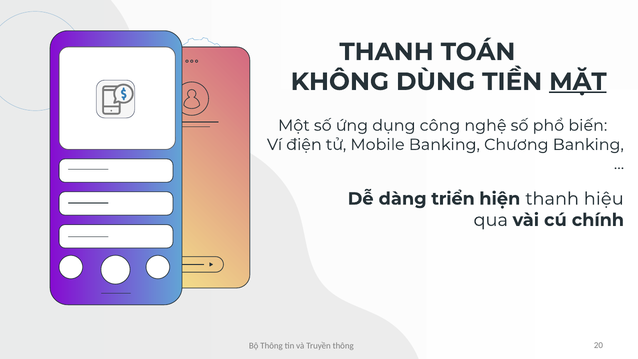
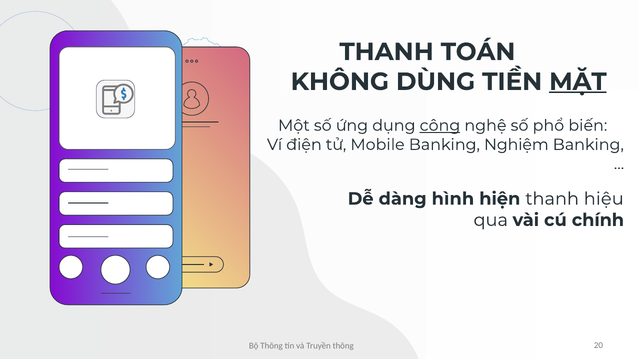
công underline: none -> present
Chương: Chương -> Nghiệm
triển: triển -> hình
